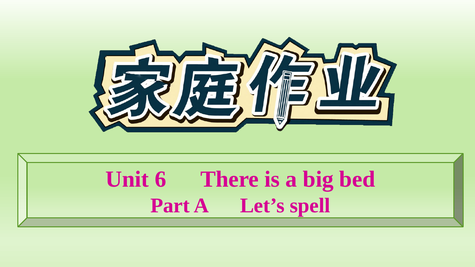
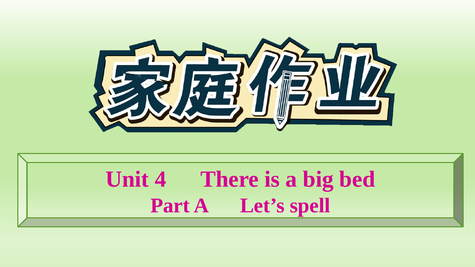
6: 6 -> 4
